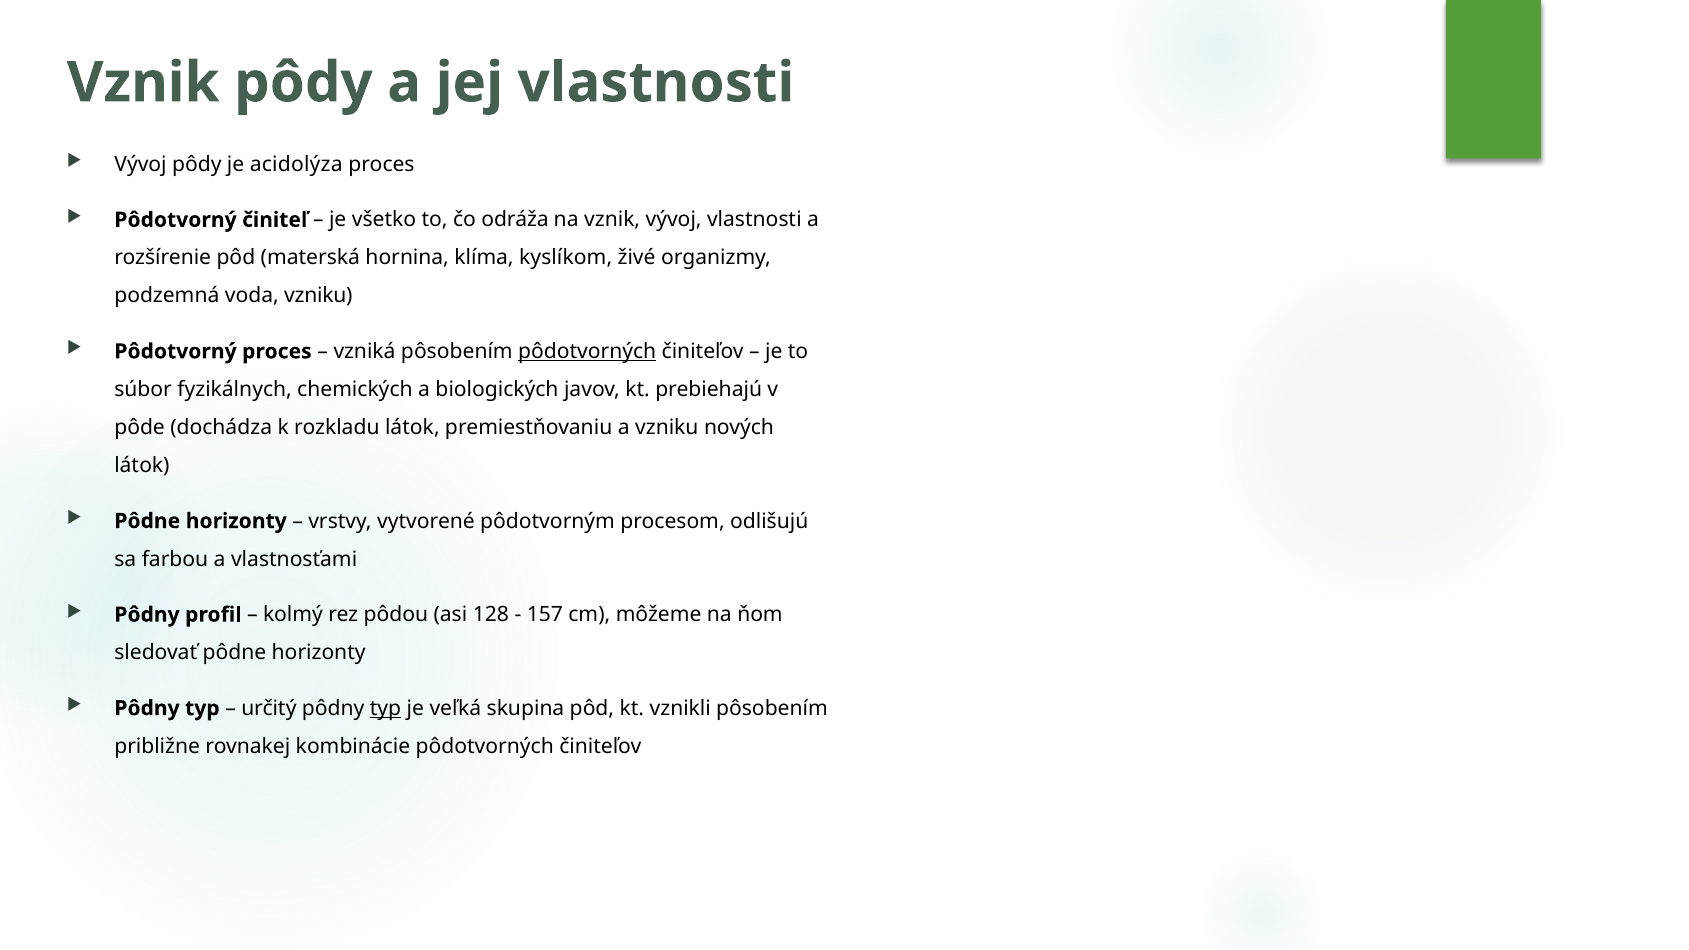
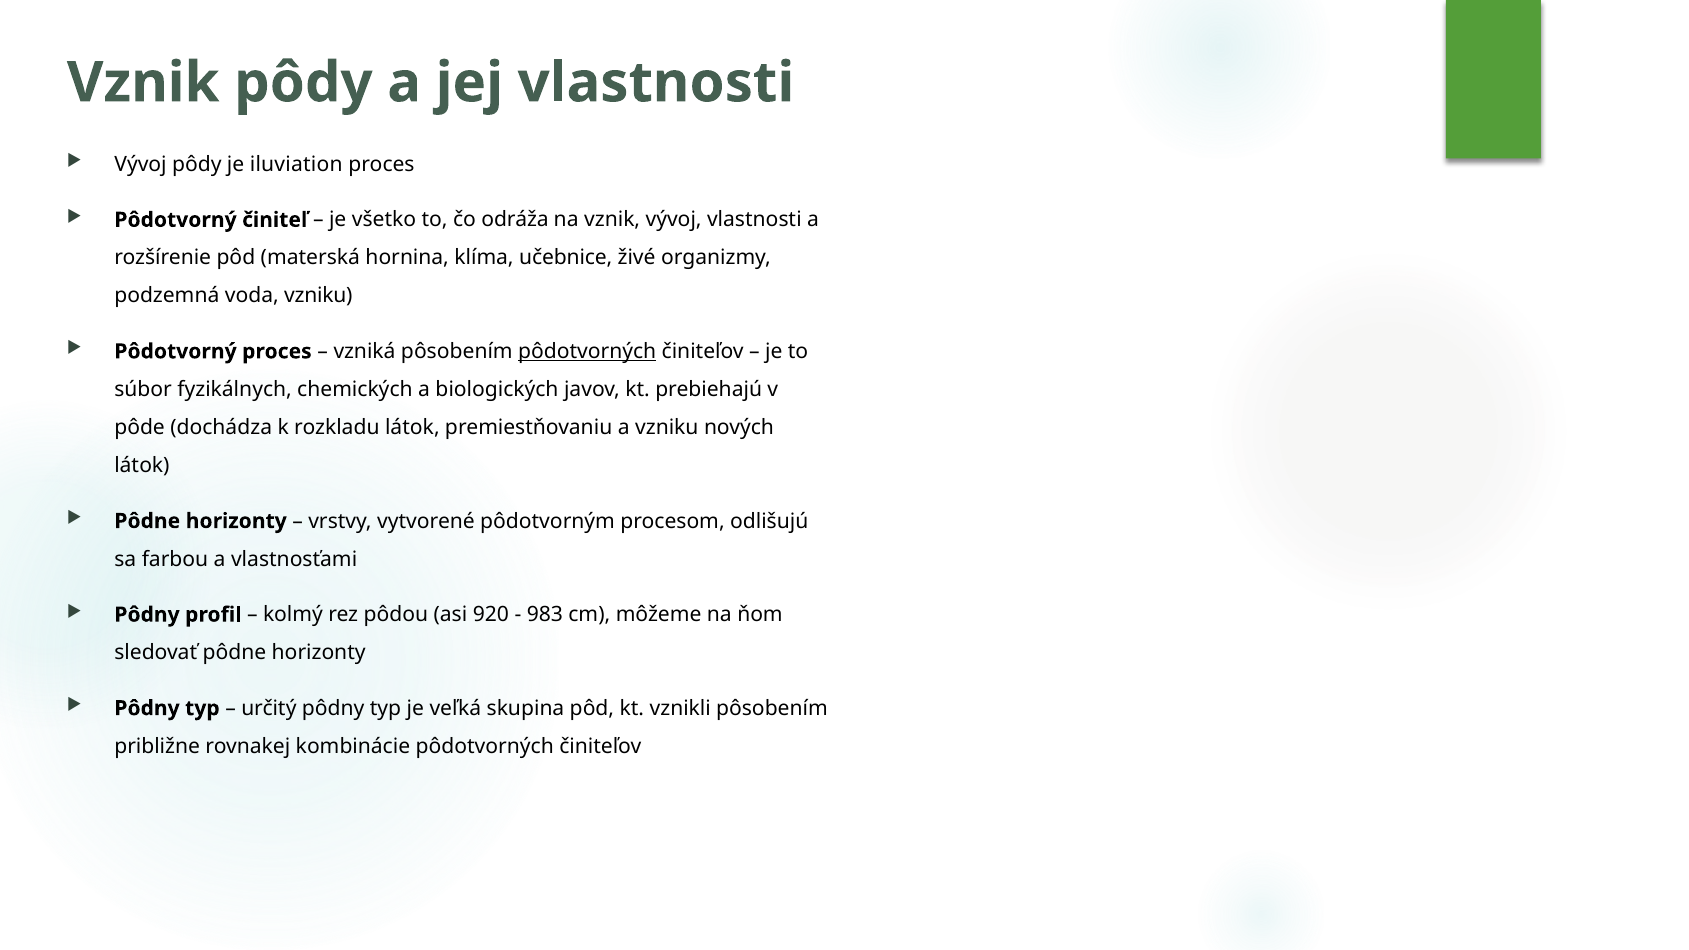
acidolýza: acidolýza -> iluviation
kyslíkom: kyslíkom -> učebnice
128: 128 -> 920
157: 157 -> 983
typ at (386, 708) underline: present -> none
